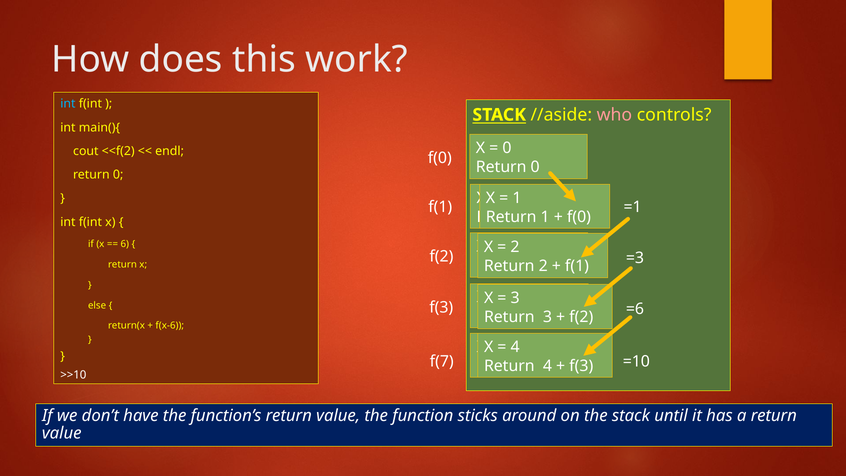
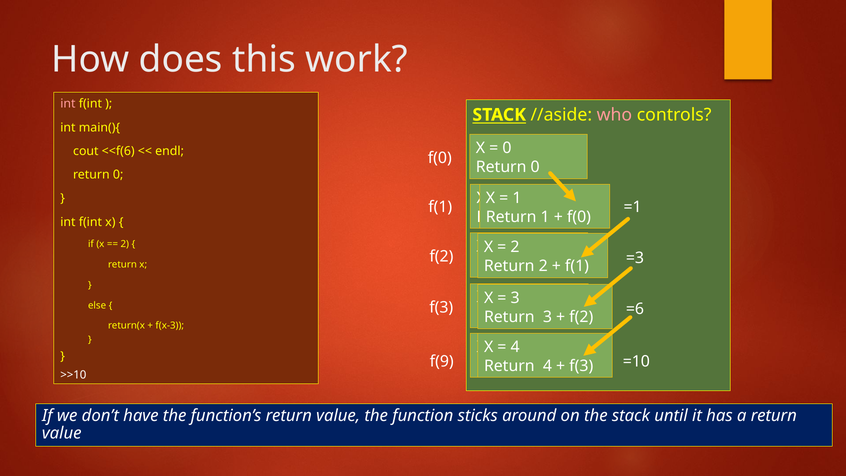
int at (68, 104) colour: light blue -> pink
<<f(2: <<f(2 -> <<f(6
6 at (125, 244): 6 -> 2
f(x-6: f(x-6 -> f(x-3
f(7: f(7 -> f(9
